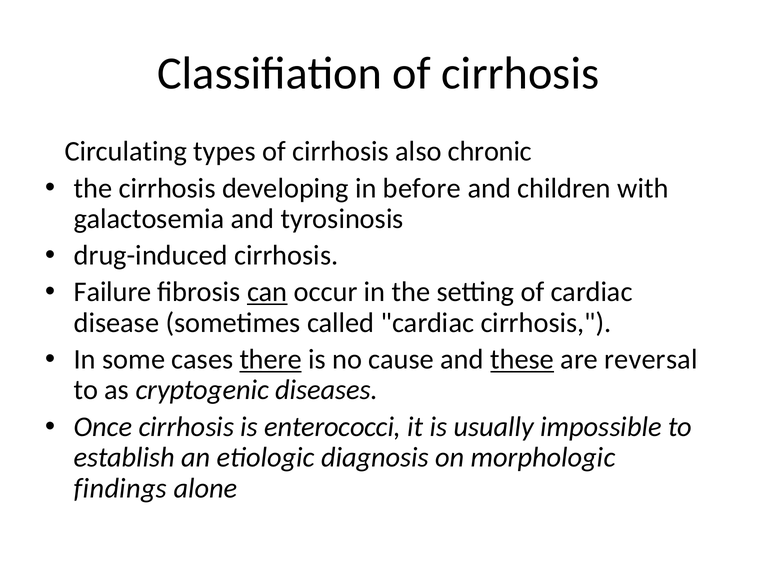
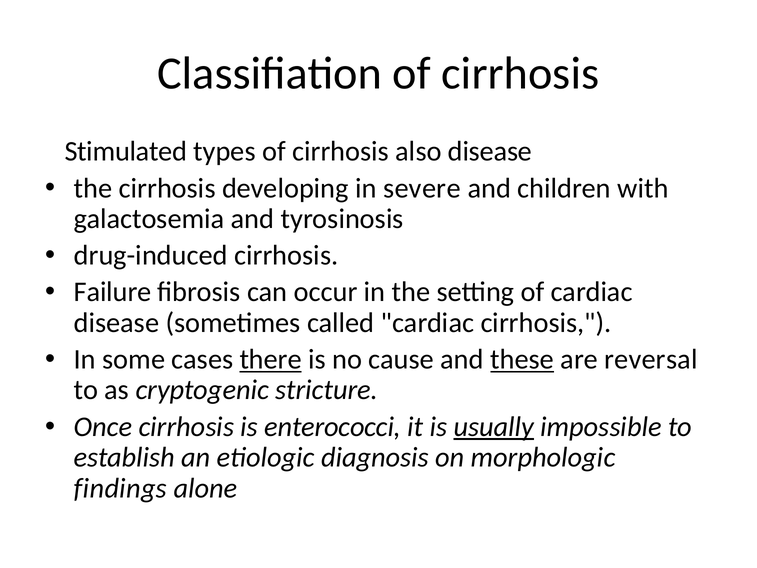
Circulating: Circulating -> Stimulated
also chronic: chronic -> disease
before: before -> severe
can underline: present -> none
diseases: diseases -> stricture
usually underline: none -> present
